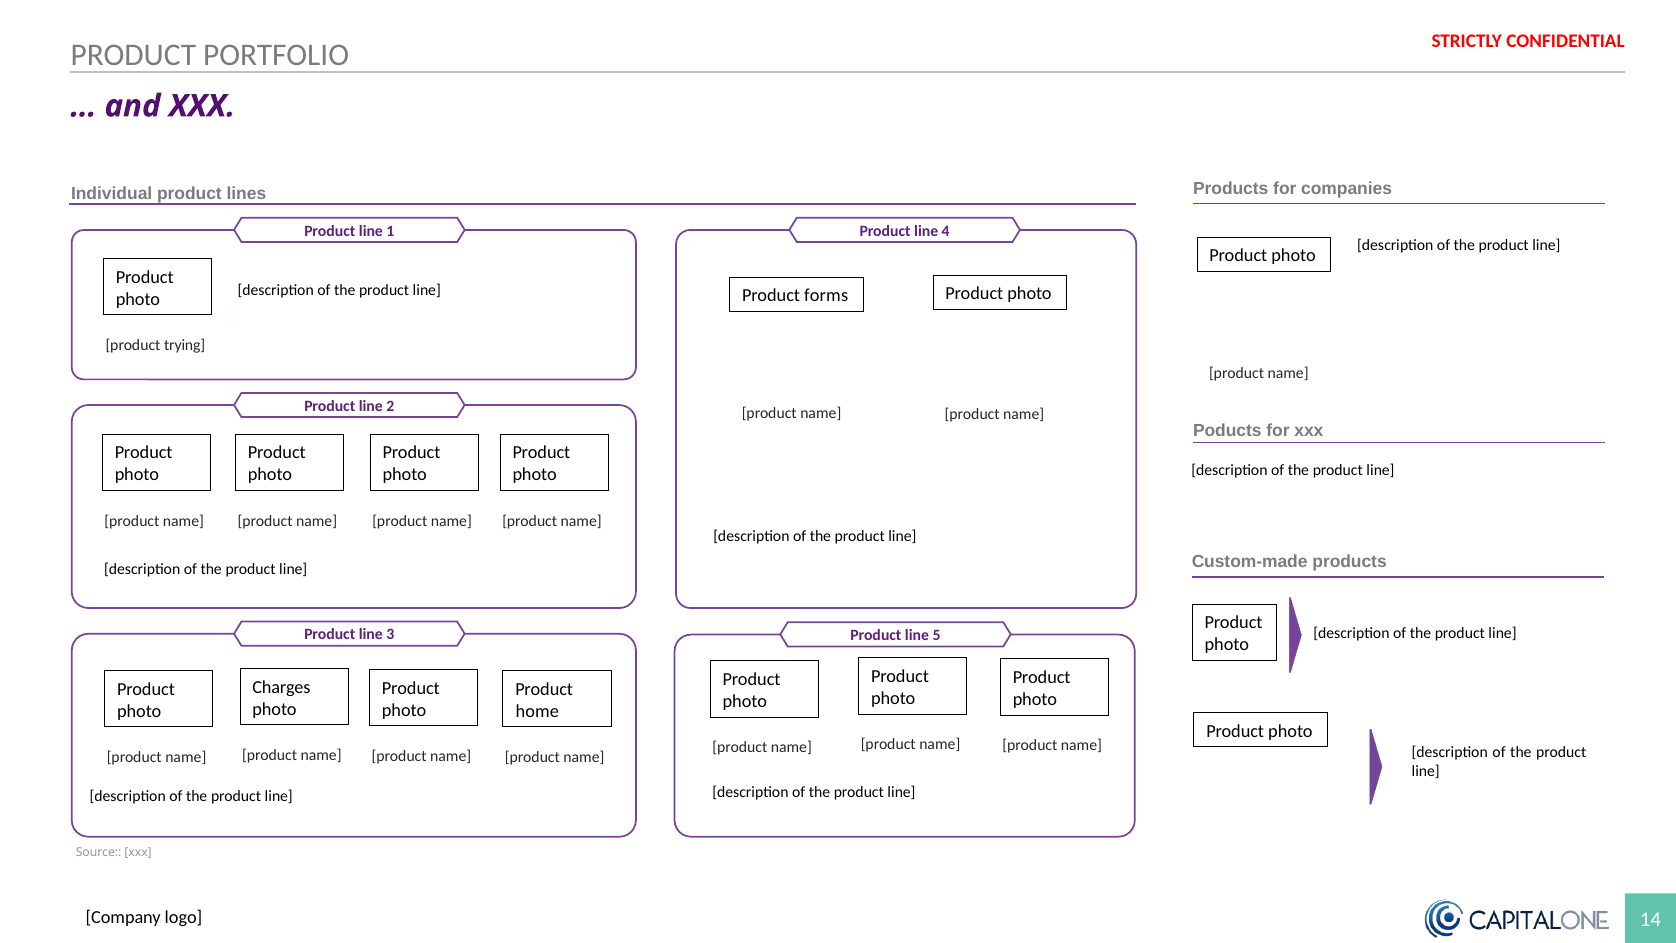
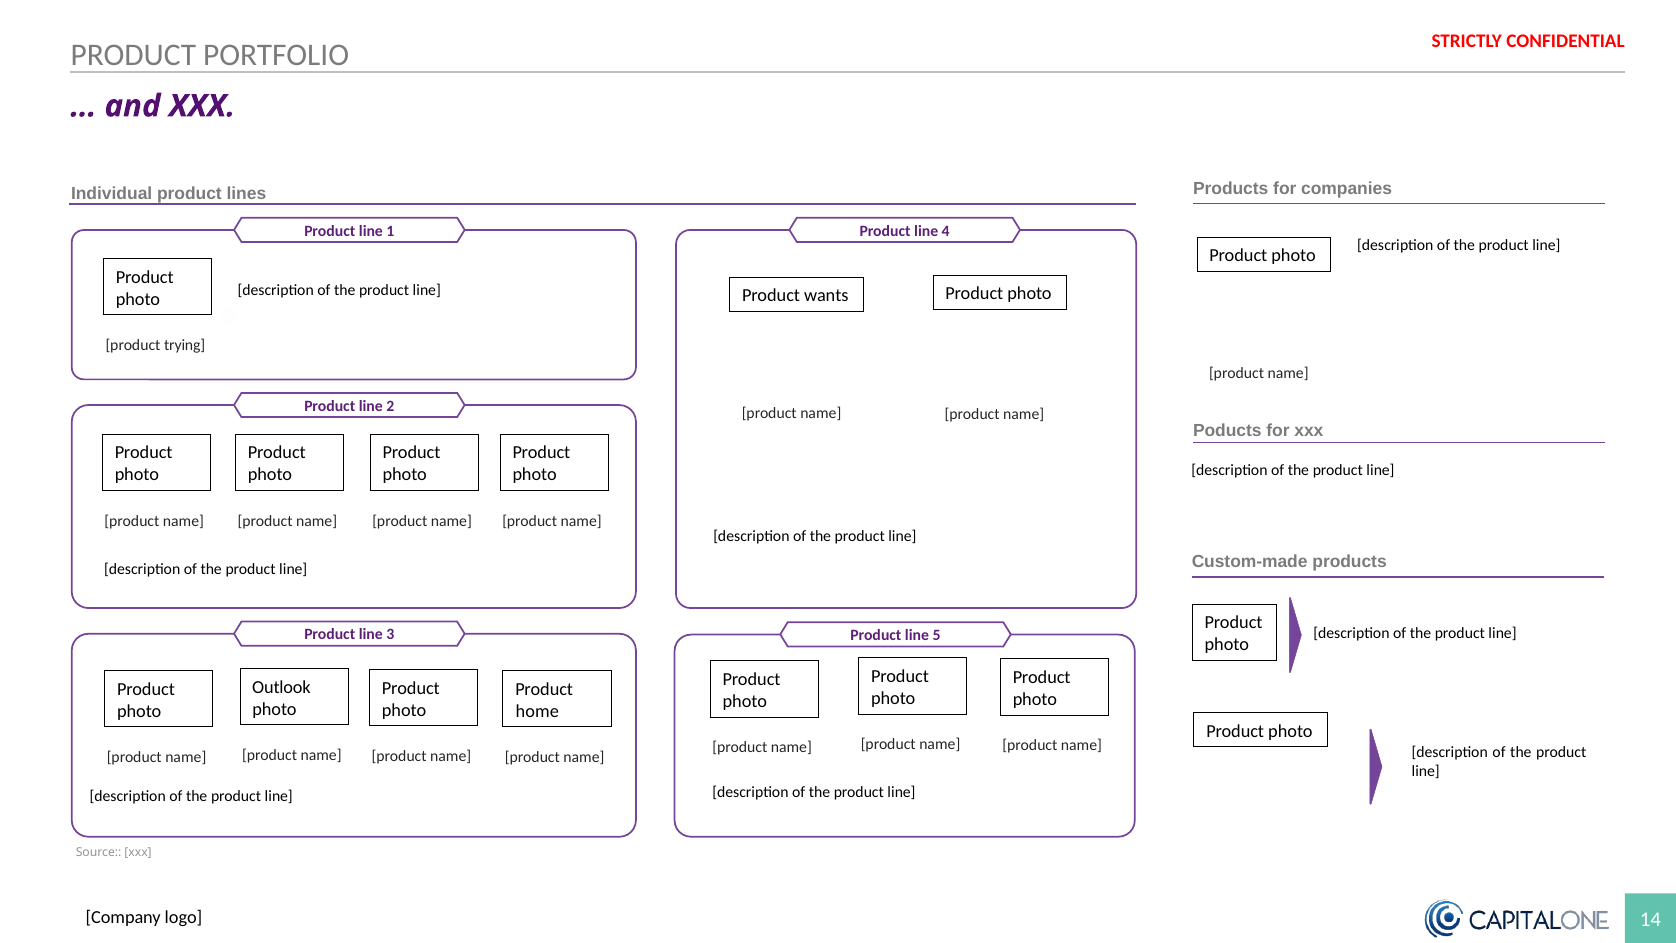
forms: forms -> wants
Charges: Charges -> Outlook
